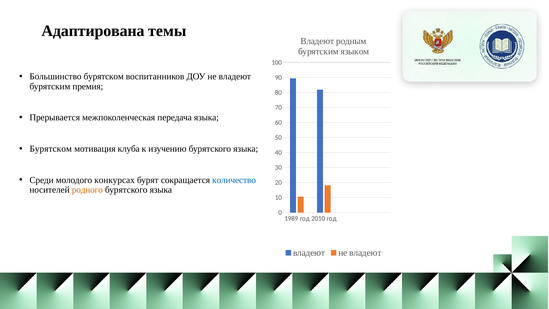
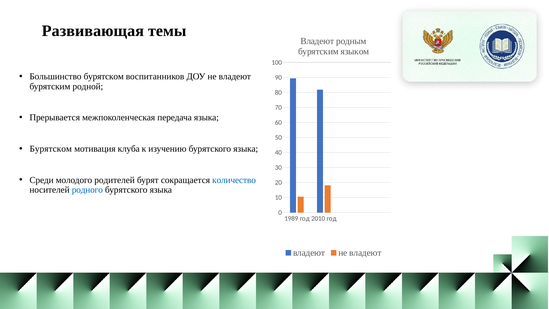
Адаптирована: Адаптирована -> Развивающая
премия: премия -> родной
конкурсах: конкурсах -> родителей
родного colour: orange -> blue
